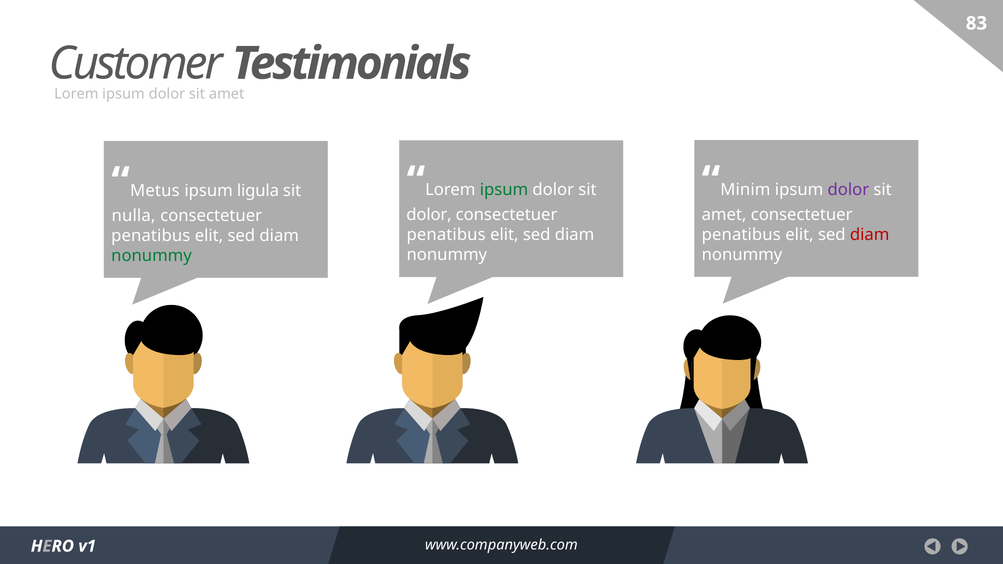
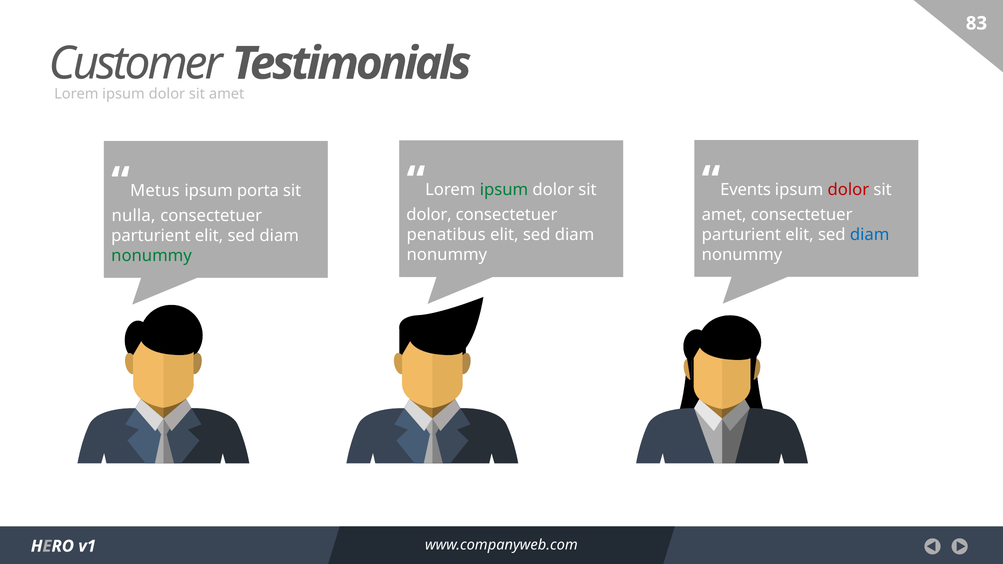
Minim: Minim -> Events
dolor at (848, 190) colour: purple -> red
ligula: ligula -> porta
penatibus at (741, 235): penatibus -> parturient
diam at (870, 235) colour: red -> blue
penatibus at (151, 236): penatibus -> parturient
